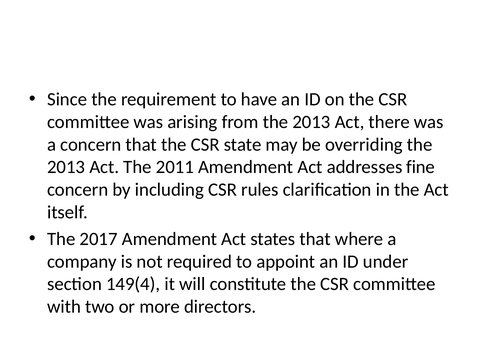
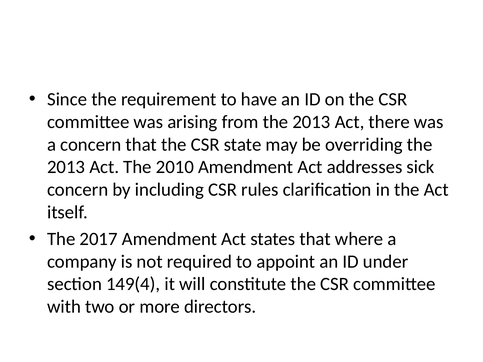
2011: 2011 -> 2010
fine: fine -> sick
